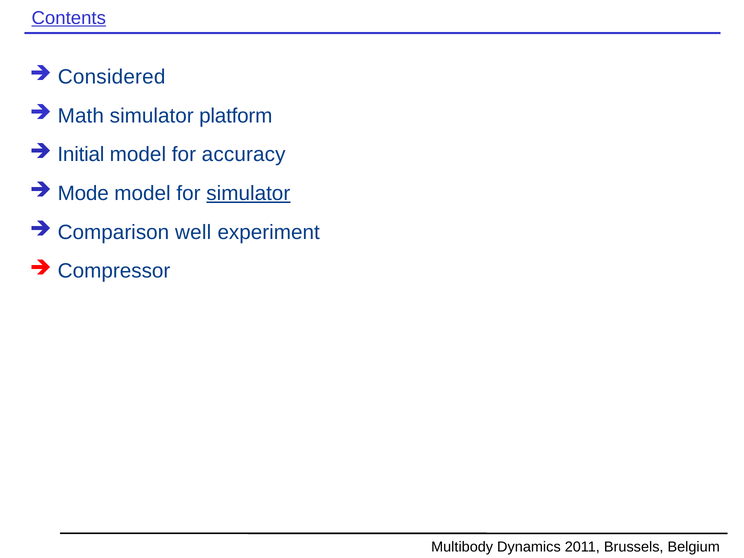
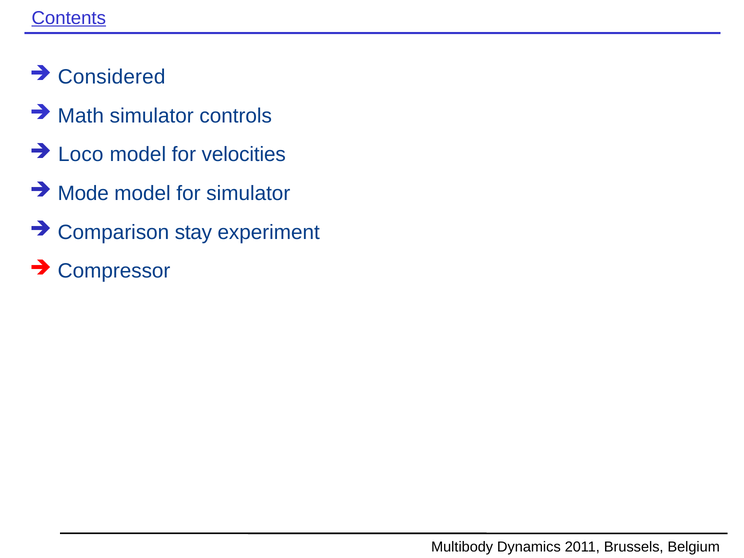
platform: platform -> controls
Initial: Initial -> Loco
accuracy: accuracy -> velocities
simulator at (248, 193) underline: present -> none
well: well -> stay
